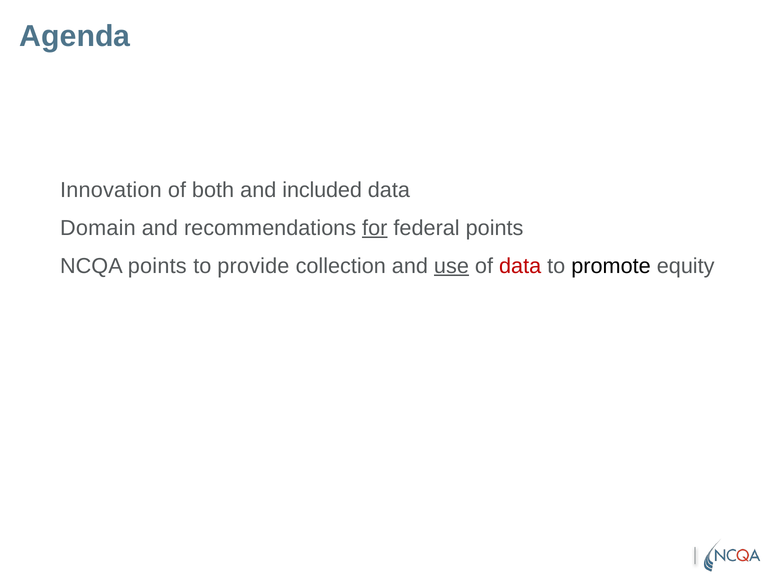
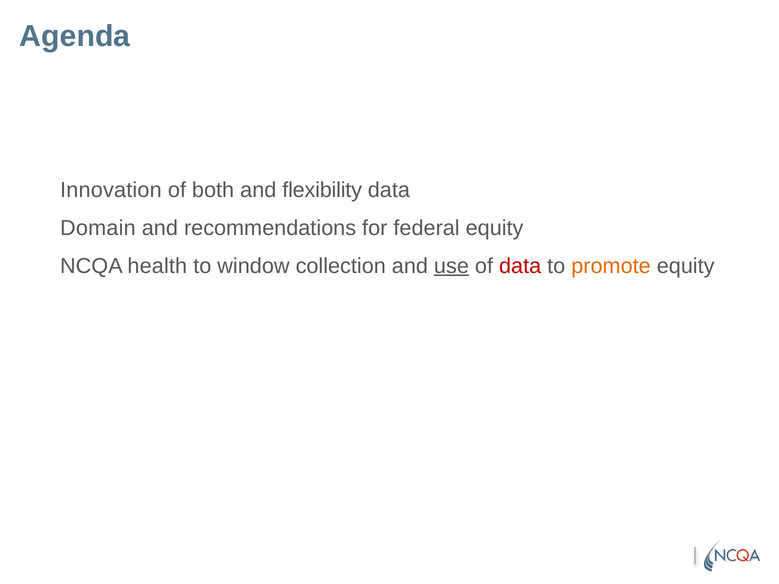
included: included -> flexibility
for underline: present -> none
federal points: points -> equity
NCQA points: points -> health
provide: provide -> window
promote colour: black -> orange
